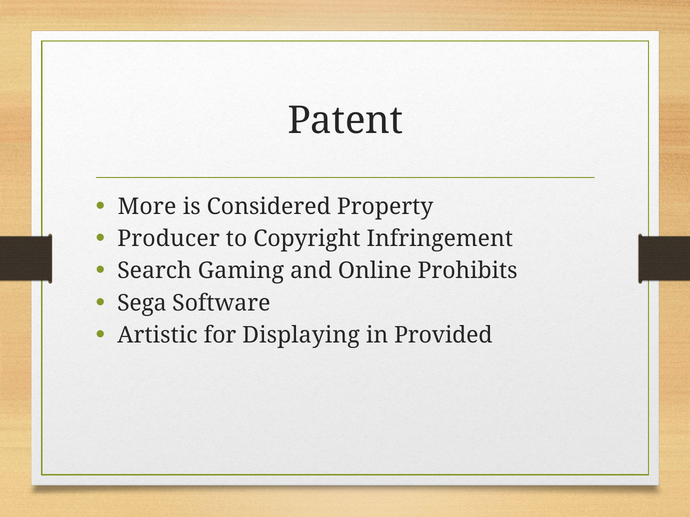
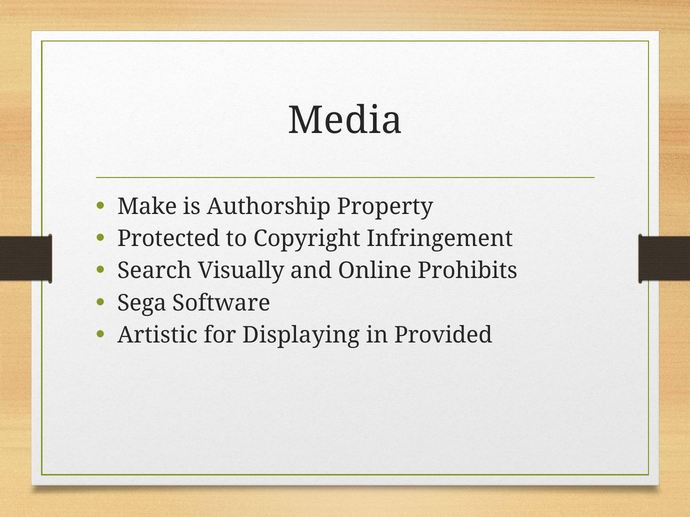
Patent: Patent -> Media
More: More -> Make
Considered: Considered -> Authorship
Producer: Producer -> Protected
Gaming: Gaming -> Visually
